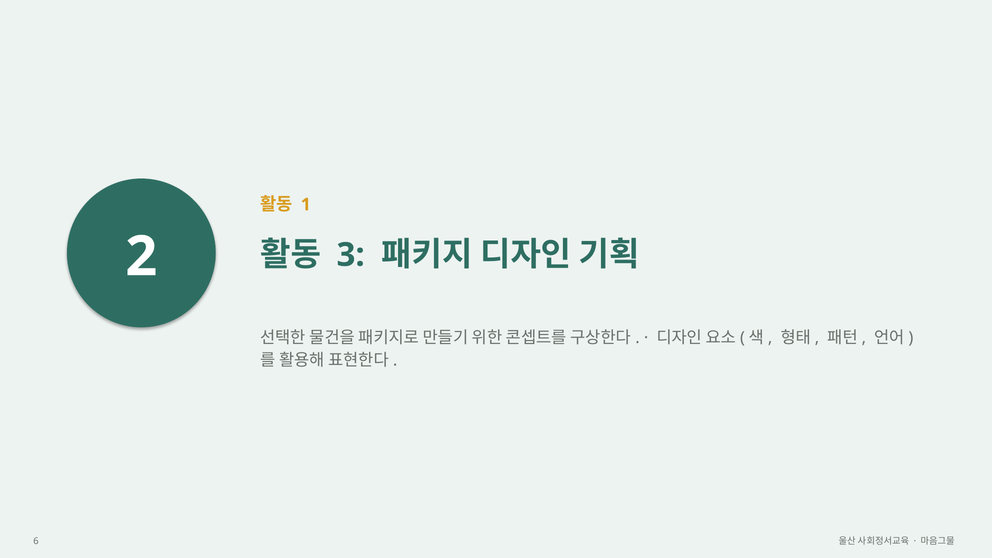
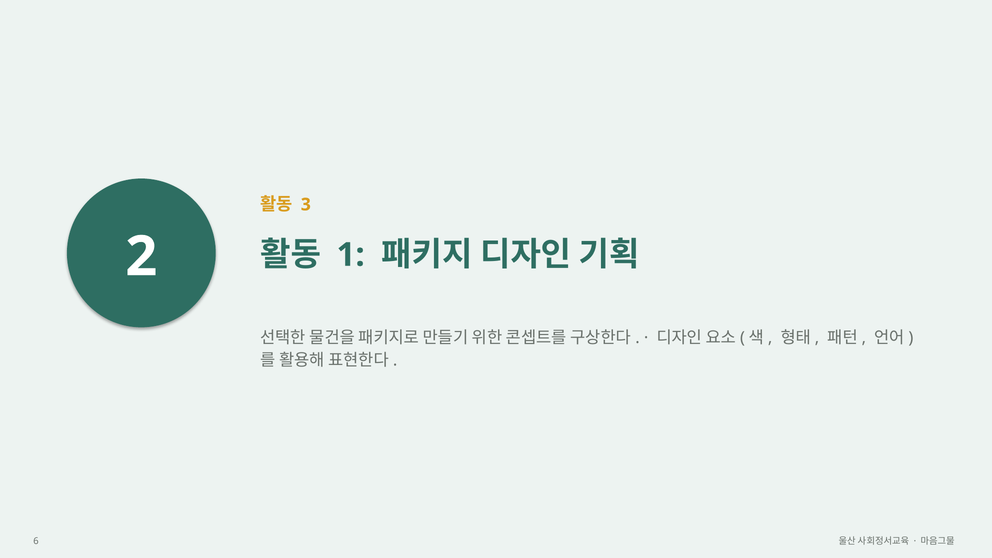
1: 1 -> 3
3: 3 -> 1
